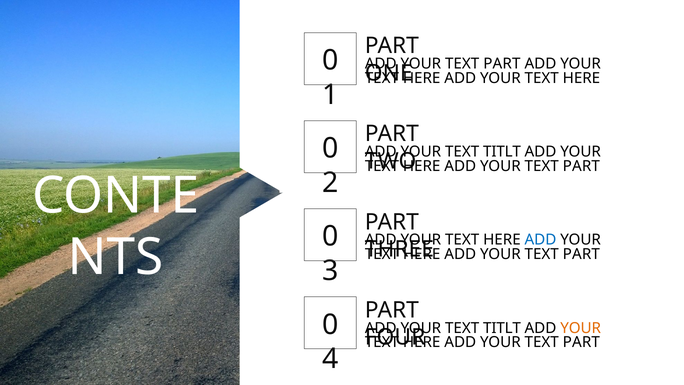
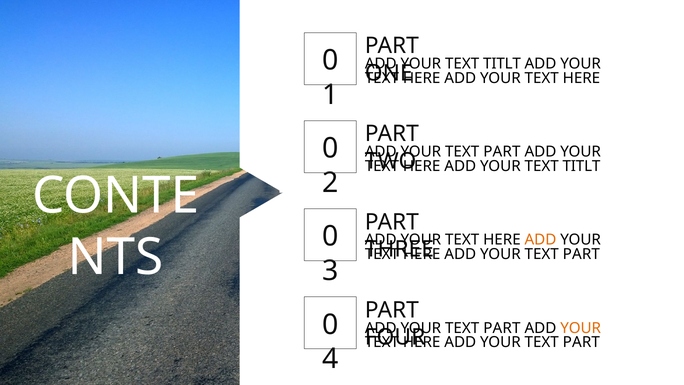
PART at (502, 64): PART -> TITLT
TITLT at (502, 152): TITLT -> PART
PART at (581, 166): PART -> TITLT
ADD at (540, 240) colour: blue -> orange
TITLT at (502, 328): TITLT -> PART
